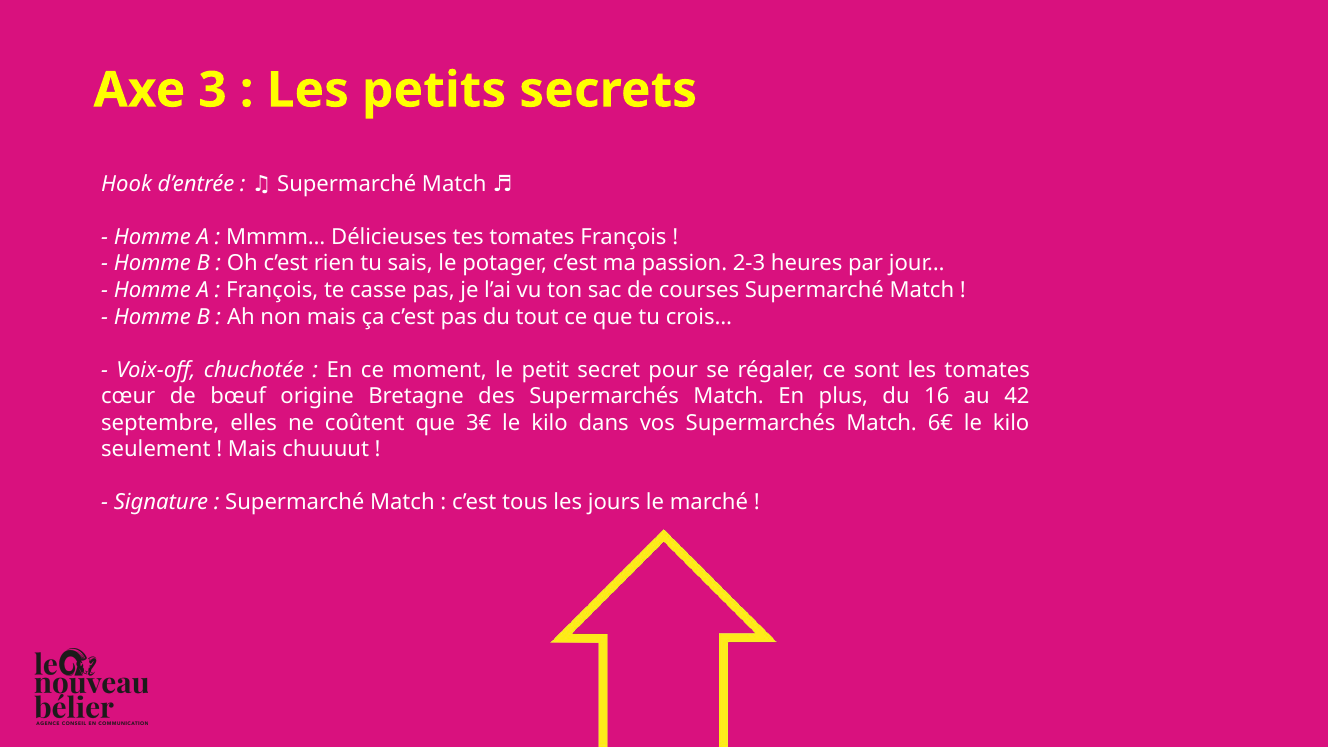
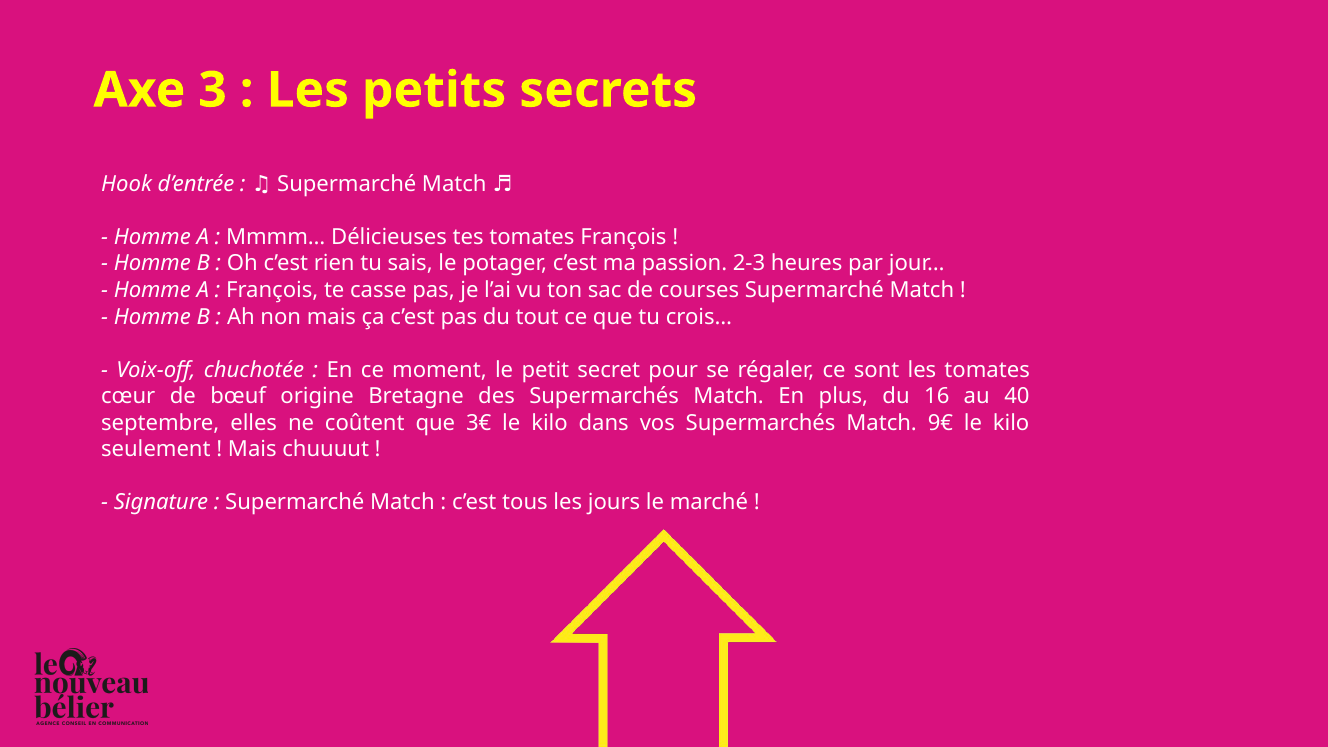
42: 42 -> 40
6€: 6€ -> 9€
